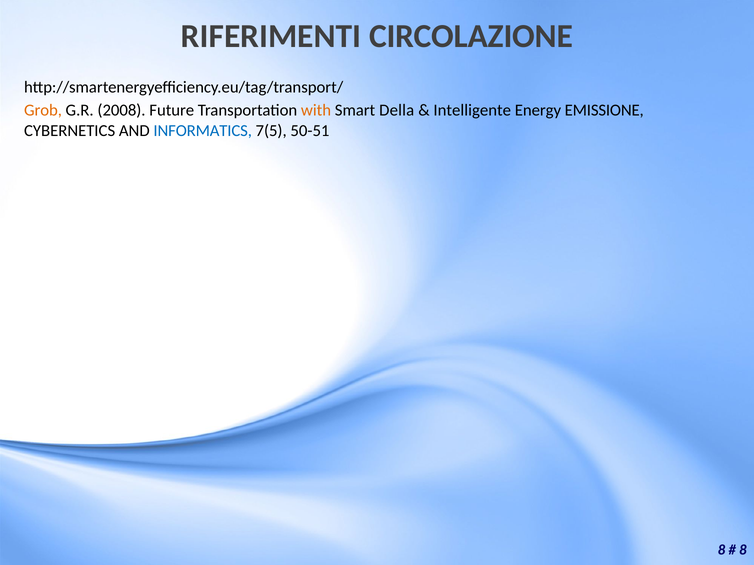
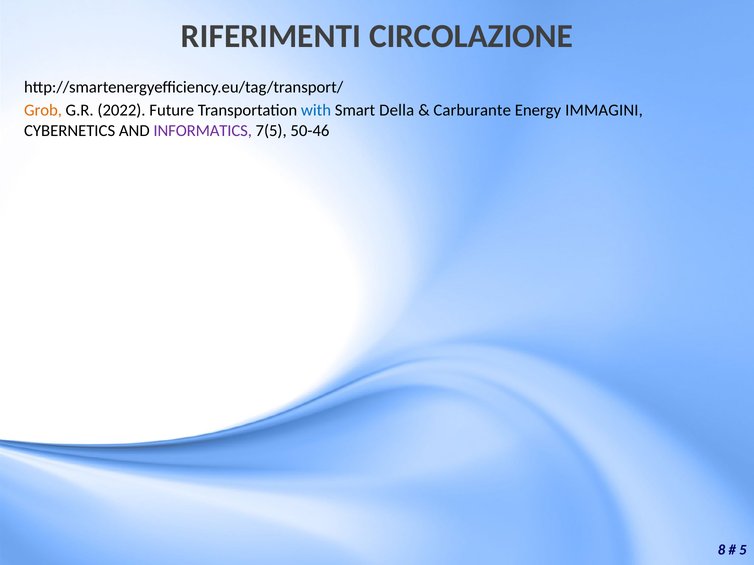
2008: 2008 -> 2022
with colour: orange -> blue
Intelligente: Intelligente -> Carburante
EMISSIONE: EMISSIONE -> IMMAGINI
INFORMATICS colour: blue -> purple
50-51: 50-51 -> 50-46
8 at (743, 551): 8 -> 5
